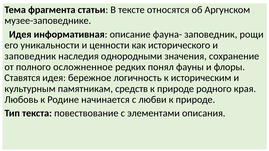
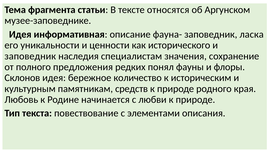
рощи: рощи -> ласка
однородными: однородными -> специалистам
осложненное: осложненное -> предложения
Ставятся: Ставятся -> Склонов
логичность: логичность -> количество
